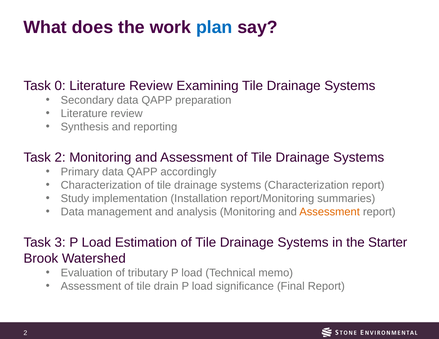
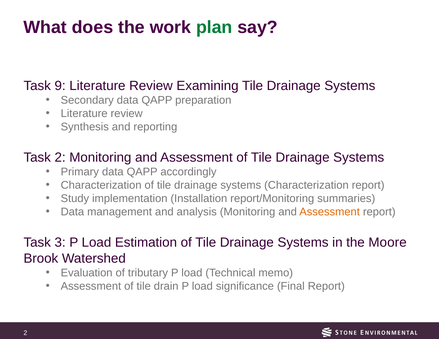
plan colour: blue -> green
0: 0 -> 9
Starter: Starter -> Moore
